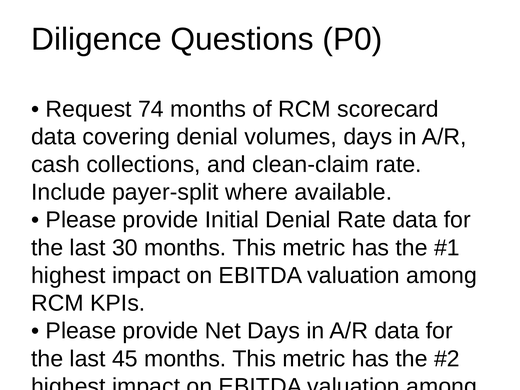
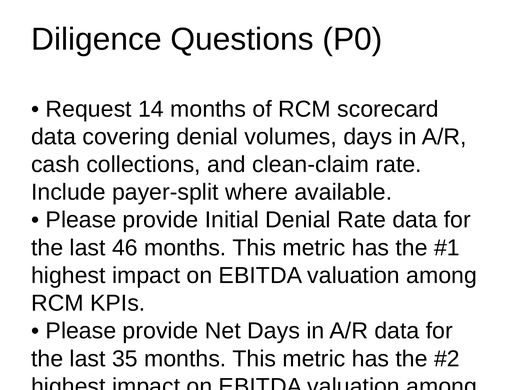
74: 74 -> 14
30: 30 -> 46
45: 45 -> 35
